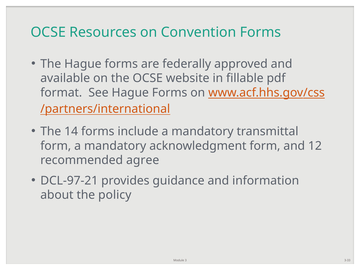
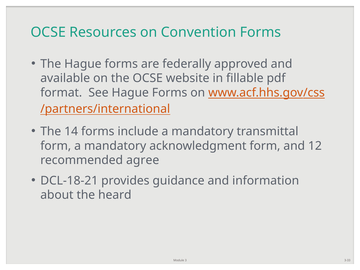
DCL-97-21: DCL-97-21 -> DCL-18-21
policy: policy -> heard
